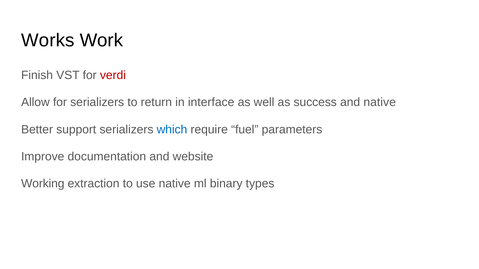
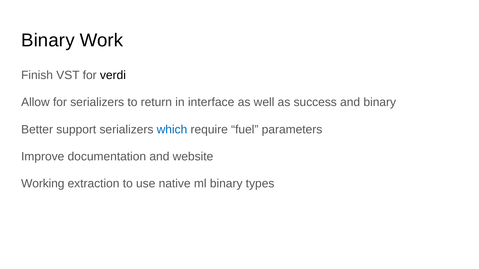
Works at (48, 41): Works -> Binary
verdi colour: red -> black
and native: native -> binary
